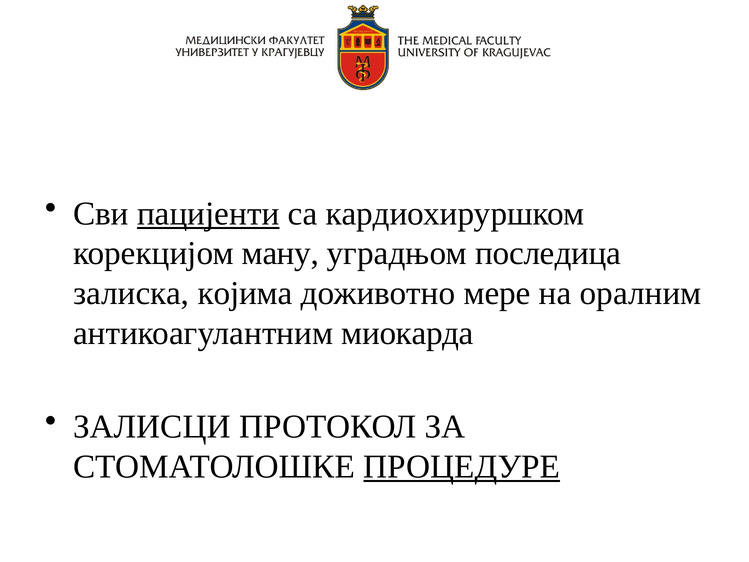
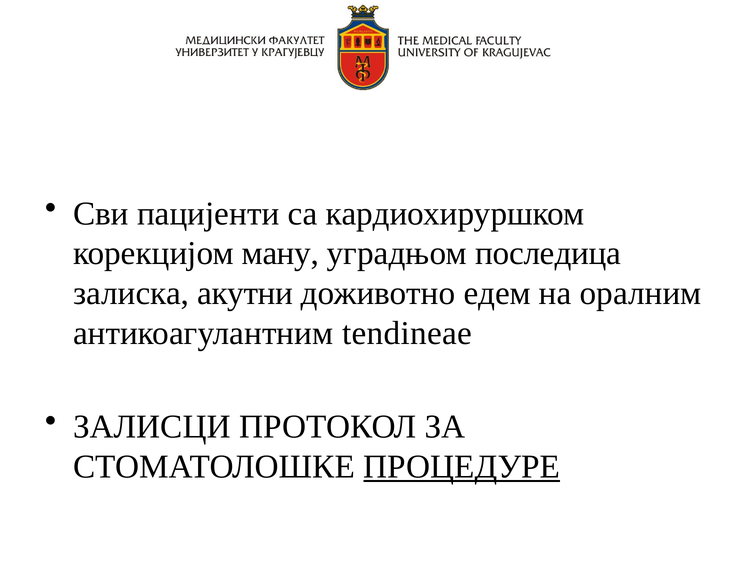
пацијенти underline: present -> none
којима: којима -> акутни
мере: мере -> едем
миокарда: миокарда -> tendineae
